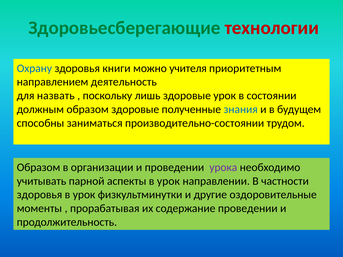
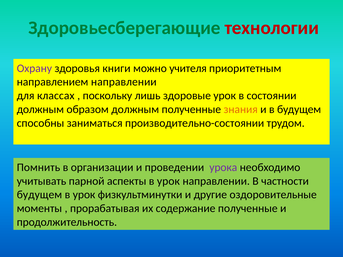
Охрану colour: blue -> purple
направлением деятельность: деятельность -> направлении
назвать: назвать -> классах
образом здоровые: здоровые -> должным
знания colour: blue -> orange
Образом at (39, 167): Образом -> Помнить
здоровья at (39, 195): здоровья -> будущем
содержание проведении: проведении -> полученные
